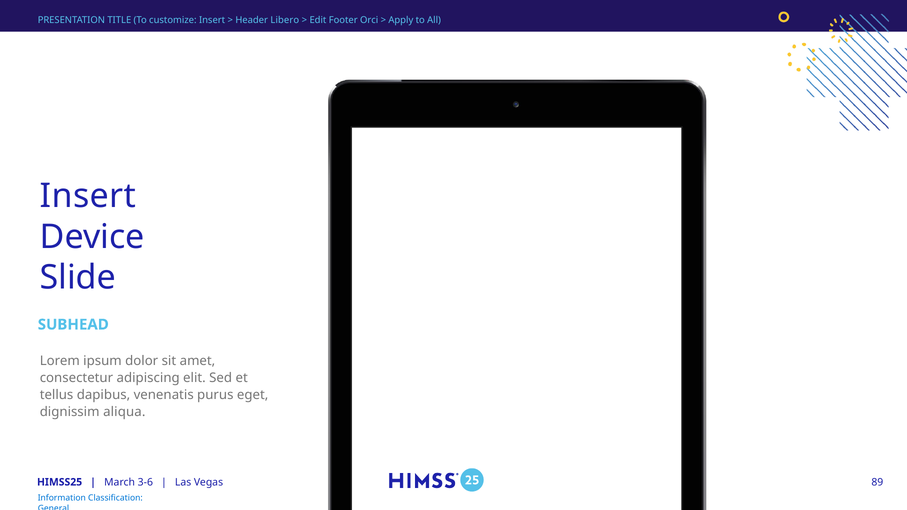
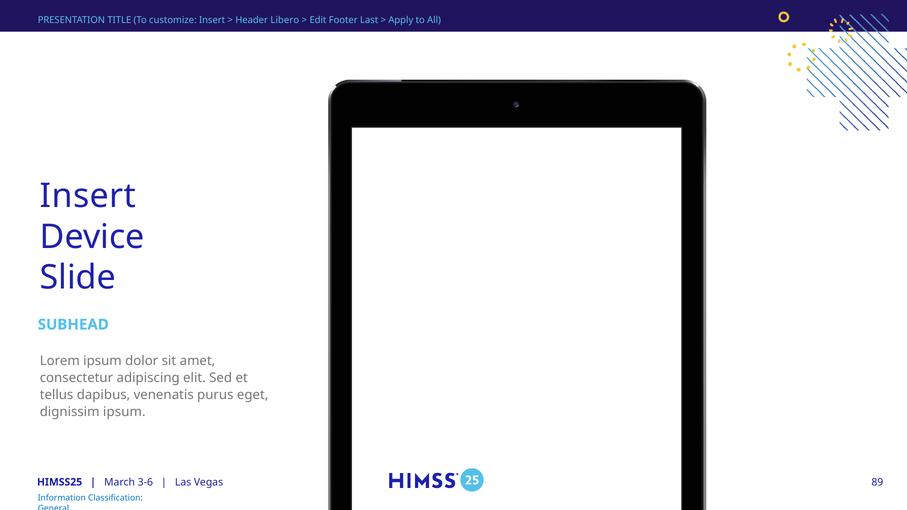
Orci: Orci -> Last
dignissim aliqua: aliqua -> ipsum
